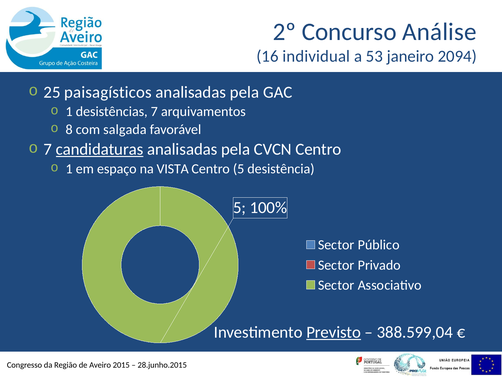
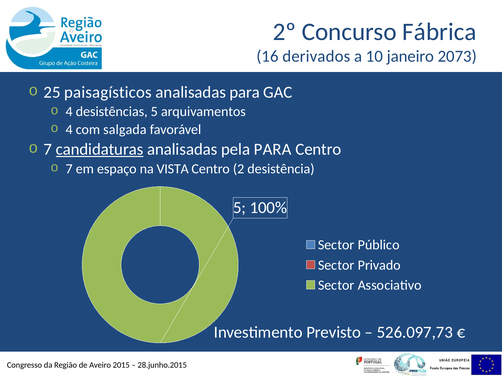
Análise: Análise -> Fábrica
individual: individual -> derivados
53: 53 -> 10
2094: 2094 -> 2073
pela at (244, 92): pela -> para
1 at (69, 111): 1 -> 4
desistências 7: 7 -> 5
8 at (69, 129): 8 -> 4
pela CVCN: CVCN -> PARA
1 at (69, 169): 1 -> 7
Centro 5: 5 -> 2
Previsto underline: present -> none
388.599,04: 388.599,04 -> 526.097,73
